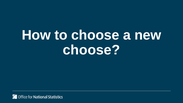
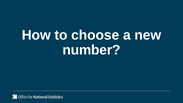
choose at (91, 50): choose -> number
